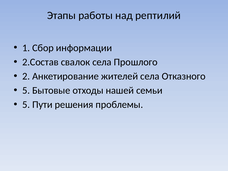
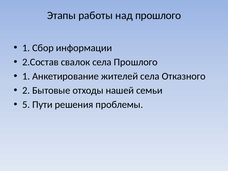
над рептилий: рептилий -> прошлого
2 at (26, 76): 2 -> 1
5 at (26, 90): 5 -> 2
